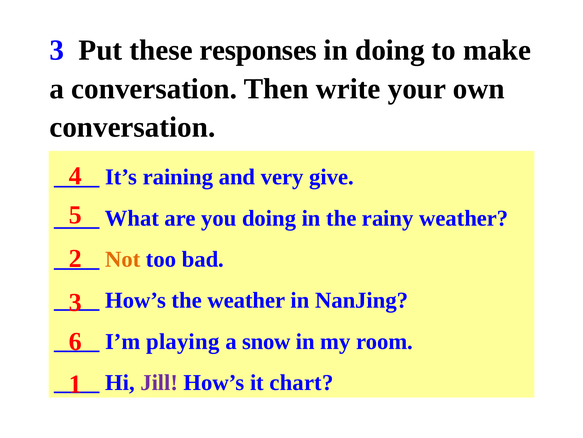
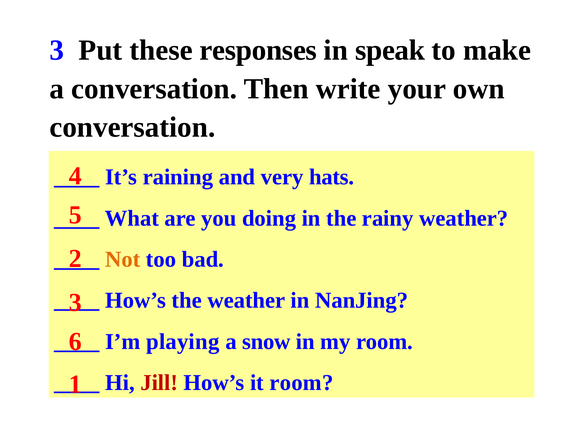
in doing: doing -> speak
give: give -> hats
Jill colour: purple -> red
it chart: chart -> room
